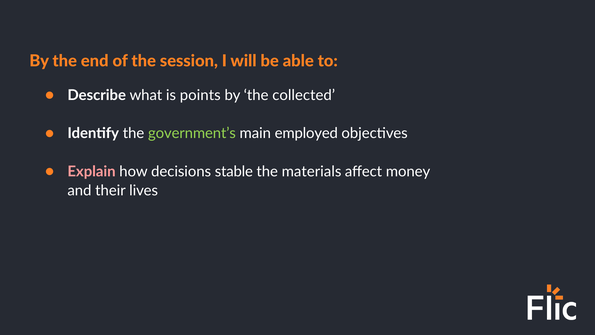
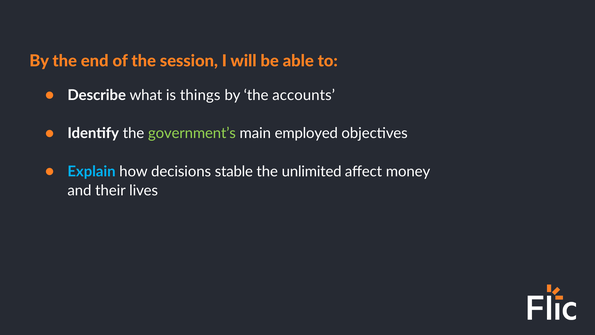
points: points -> things
collected: collected -> accounts
Explain colour: pink -> light blue
materials: materials -> unlimited
